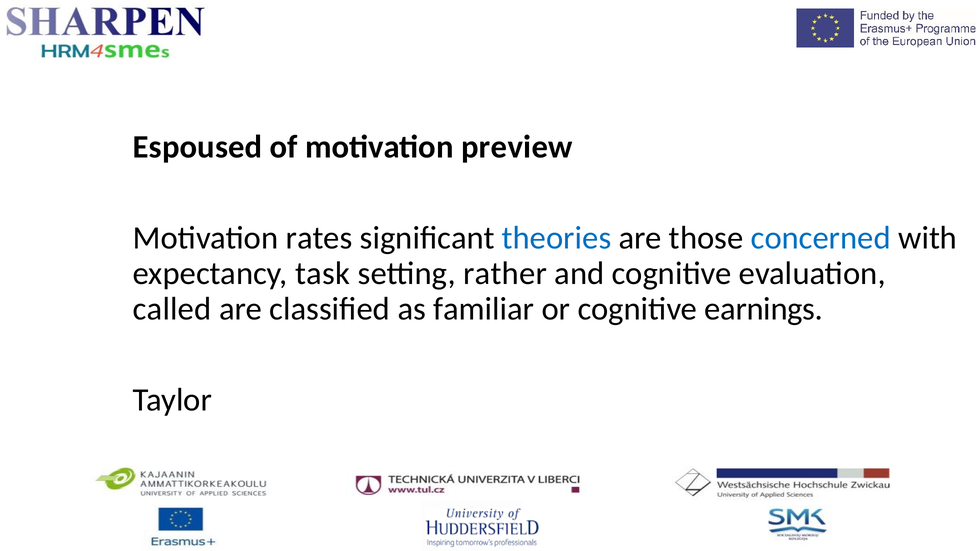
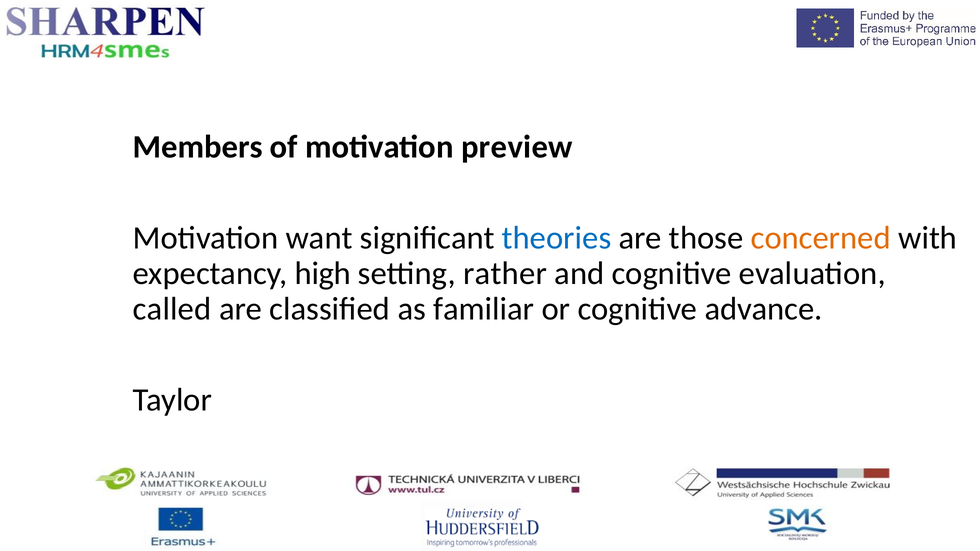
Espoused: Espoused -> Members
rates: rates -> want
concerned colour: blue -> orange
task: task -> high
earnings: earnings -> advance
